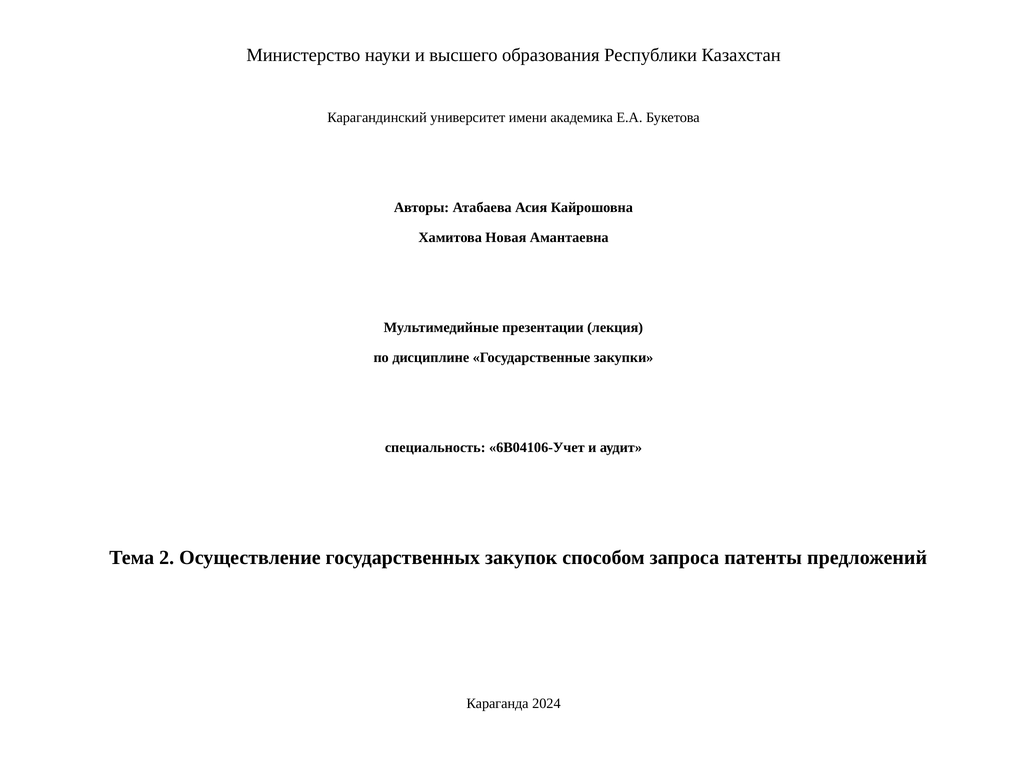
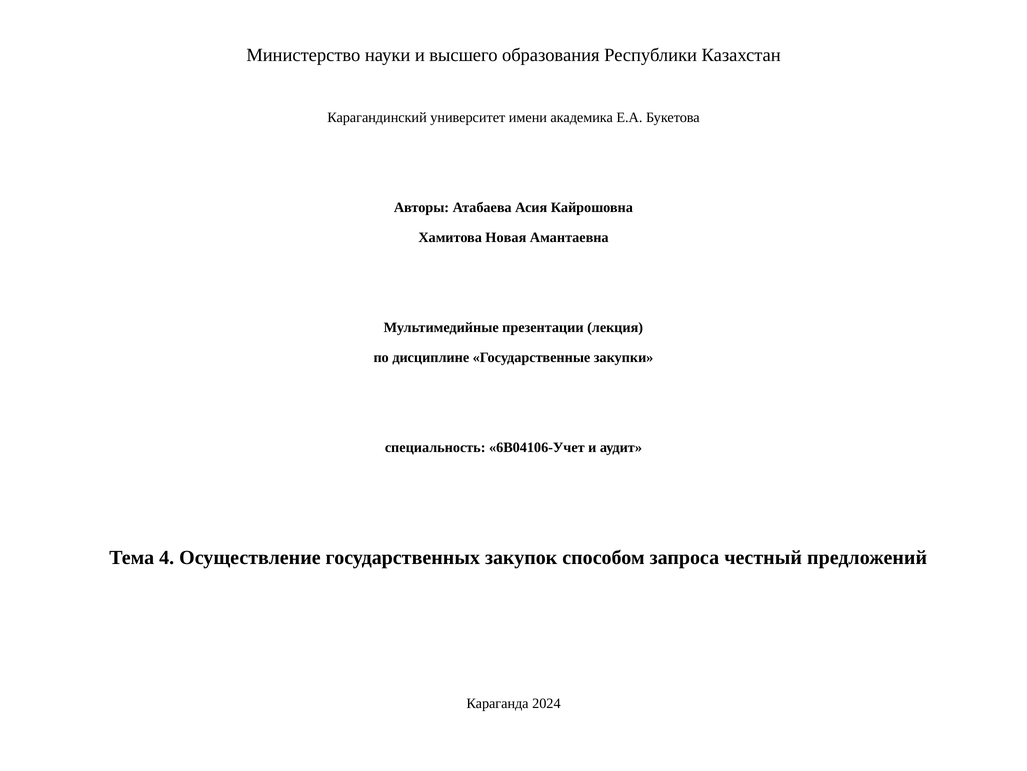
2: 2 -> 4
патенты: патенты -> честный
